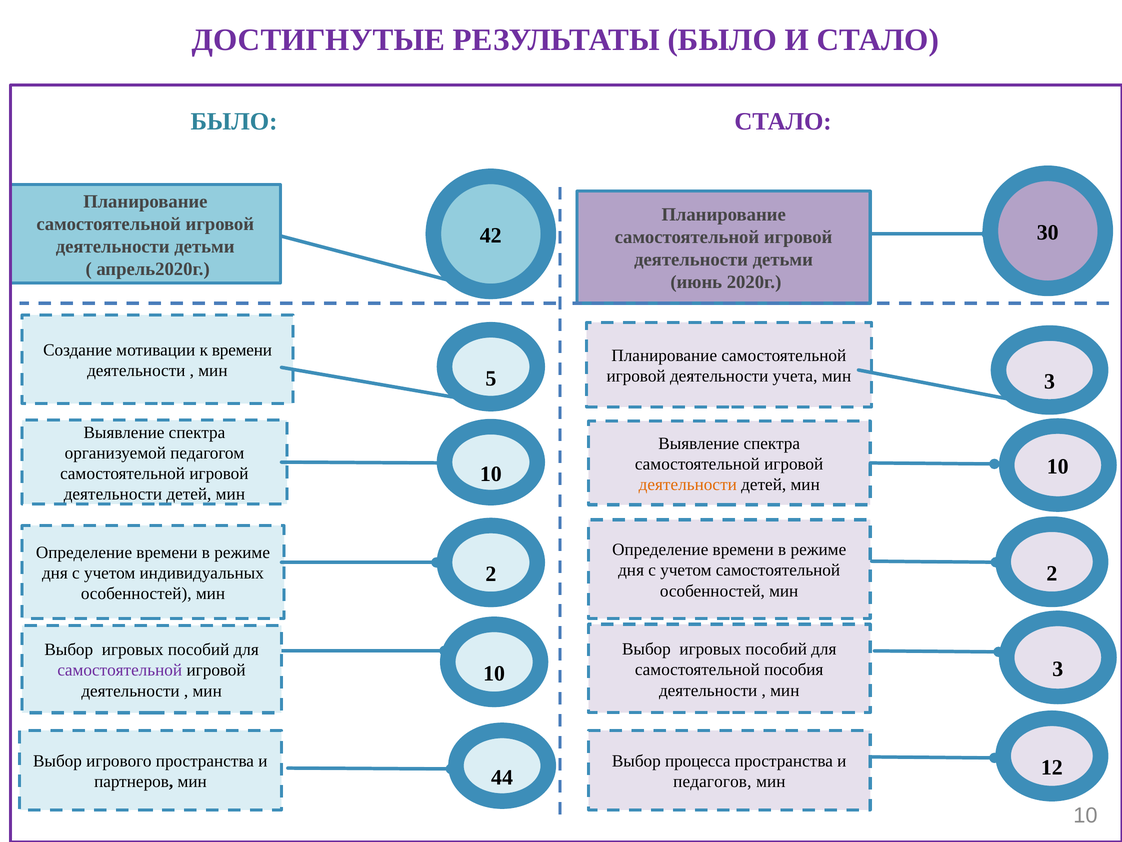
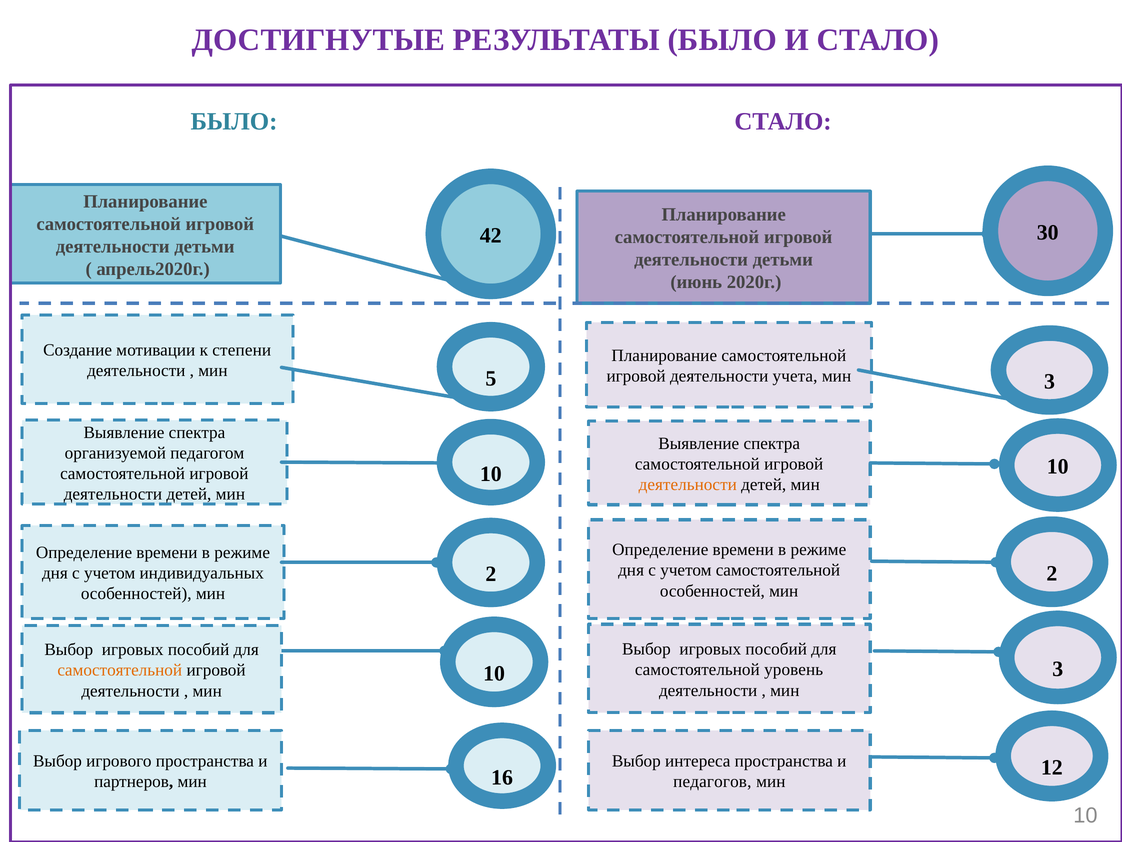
к времени: времени -> степени
пособия: пособия -> уровень
самостоятельной at (120, 670) colour: purple -> orange
процесса: процесса -> интереса
44: 44 -> 16
